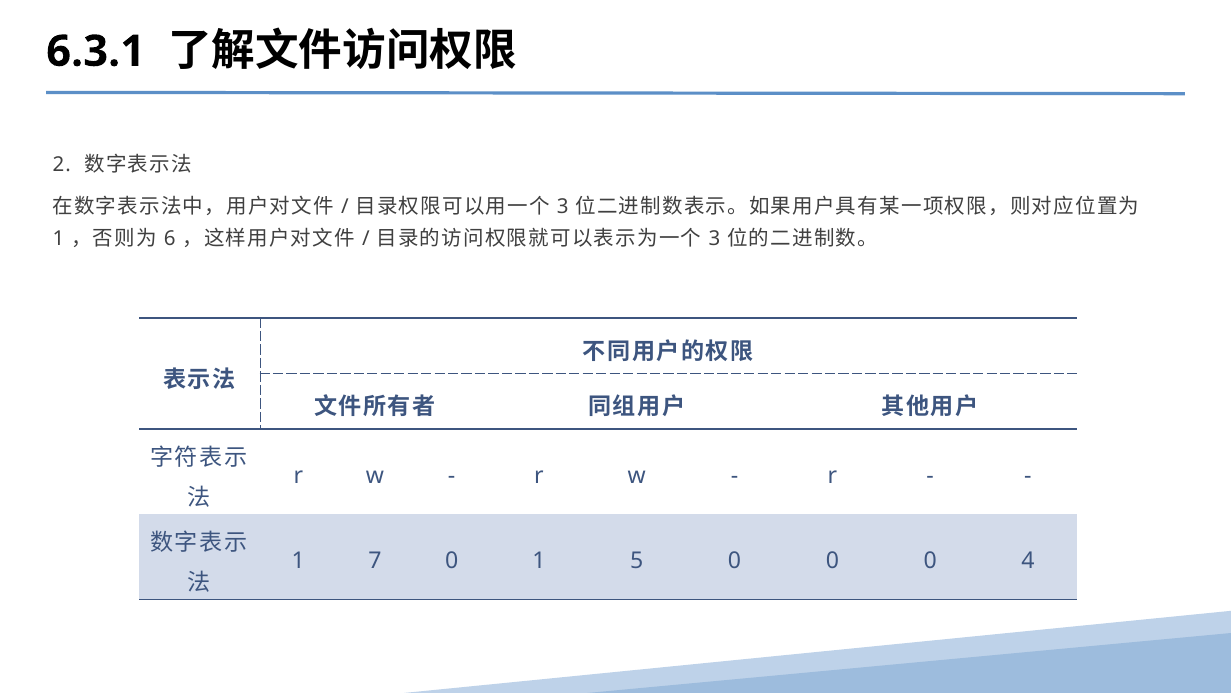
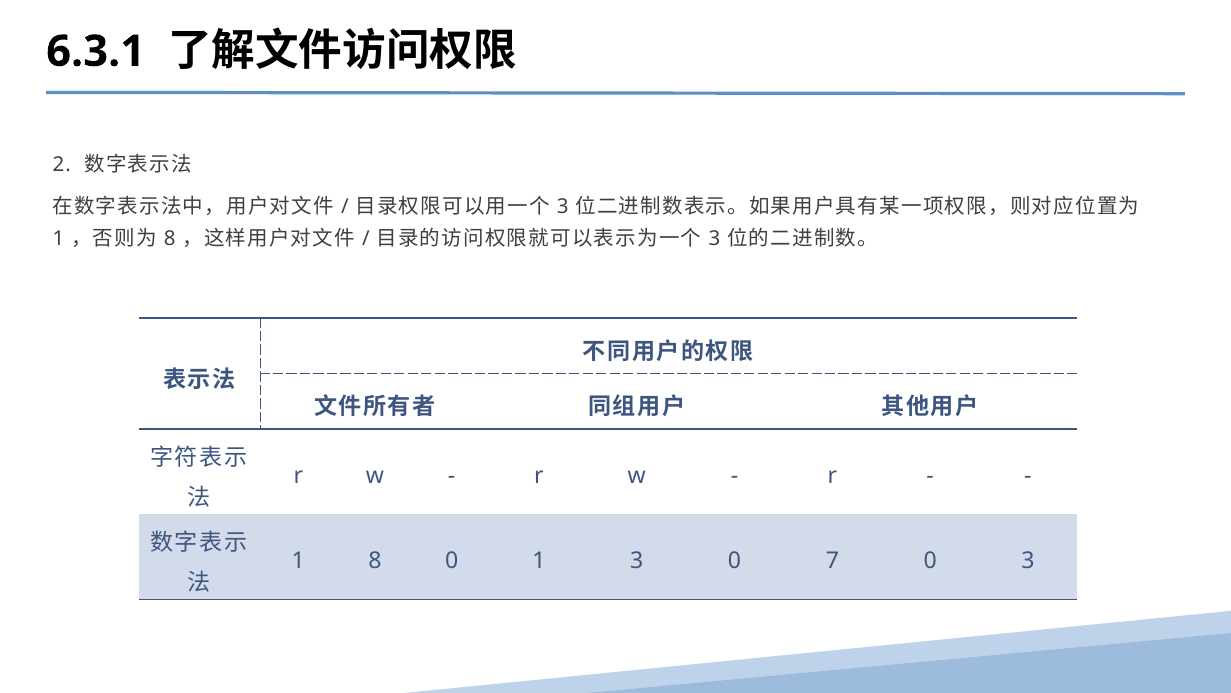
6 at (170, 238): 6 -> 8
1 7: 7 -> 8
1 5: 5 -> 3
0 at (832, 561): 0 -> 7
0 4: 4 -> 3
